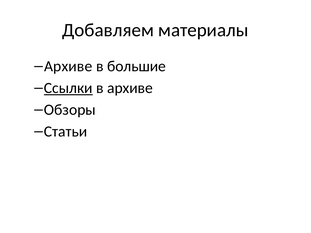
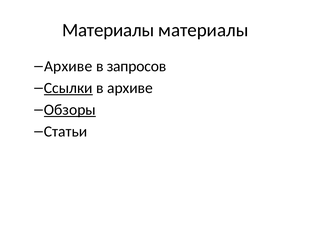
Добавляем at (108, 30): Добавляем -> Материалы
большие: большие -> запросов
Обзоры underline: none -> present
